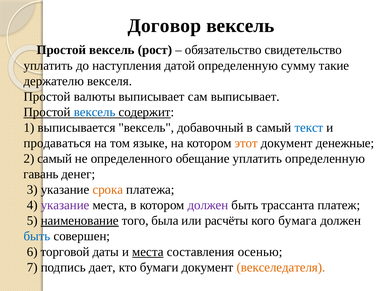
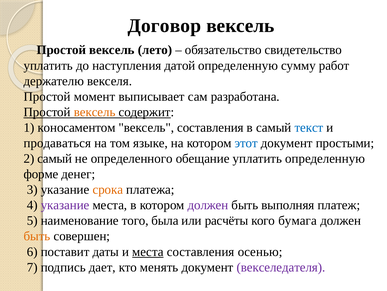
рост: рост -> лето
такие: такие -> работ
валюты: валюты -> момент
сам выписывает: выписывает -> разработана
вексель at (95, 112) colour: blue -> orange
выписывается: выписывается -> коносаментом
вексель добавочный: добавочный -> составления
этот colour: orange -> blue
денежные: денежные -> простыми
гавань: гавань -> форме
трассанта: трассанта -> выполняя
наименование underline: present -> none
быть at (37, 236) colour: blue -> orange
торговой: торговой -> поставит
бумаги: бумаги -> менять
векселедателя colour: orange -> purple
